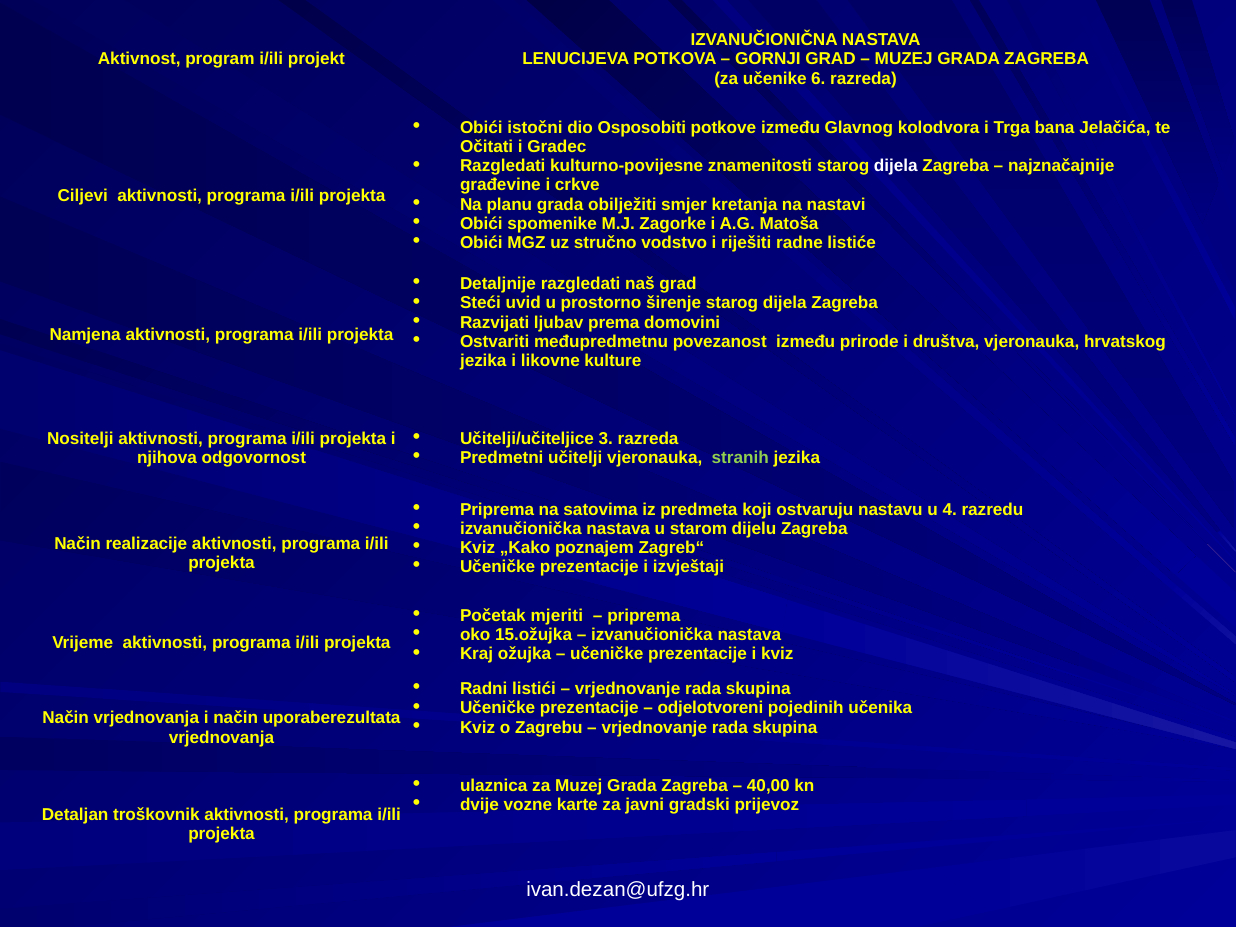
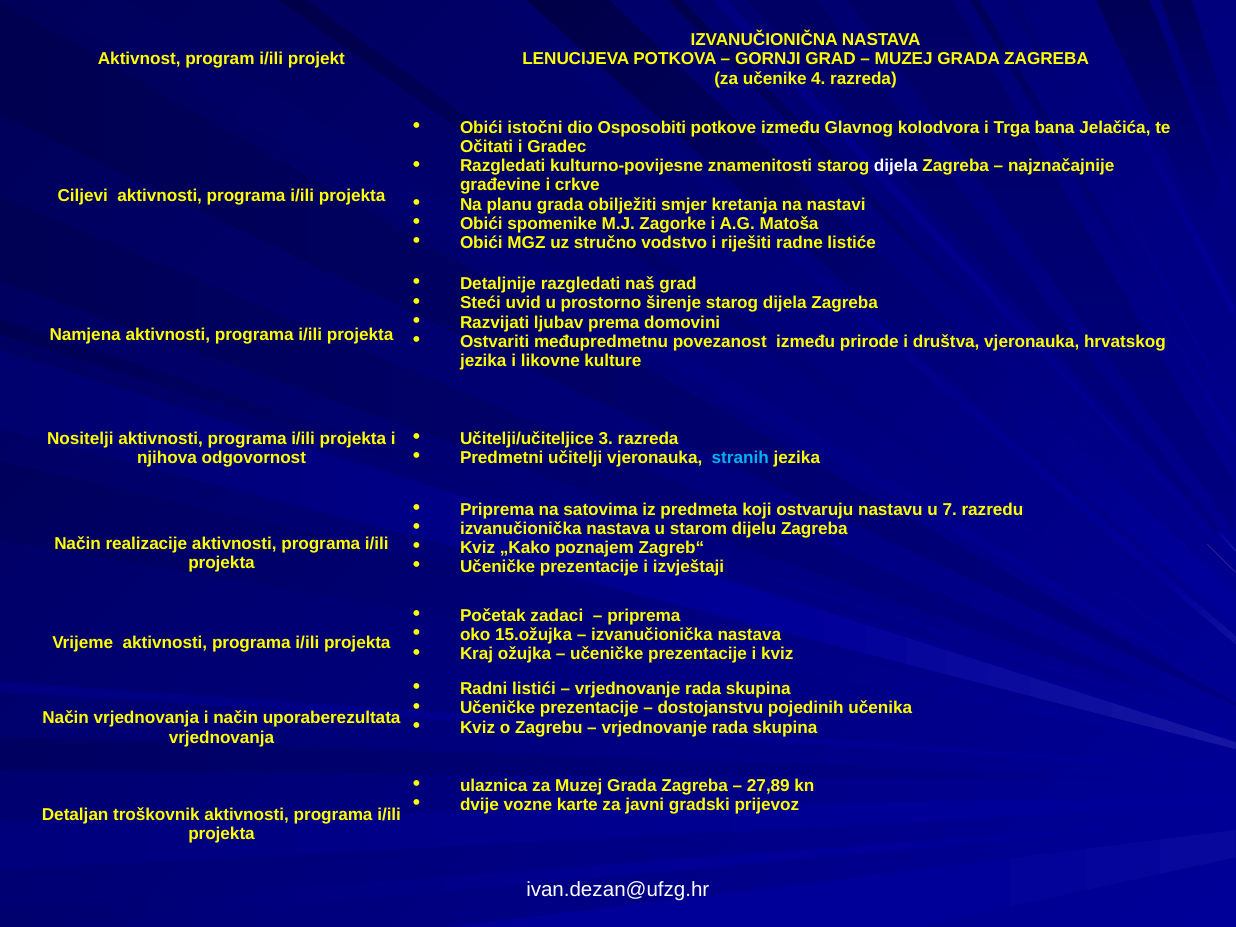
6: 6 -> 4
stranih colour: light green -> light blue
4: 4 -> 7
mjeriti: mjeriti -> zadaci
odjelotvoreni: odjelotvoreni -> dostojanstvu
40,00: 40,00 -> 27,89
